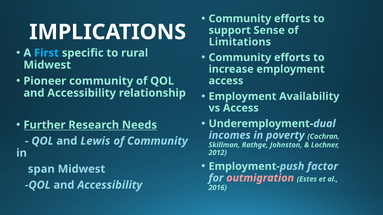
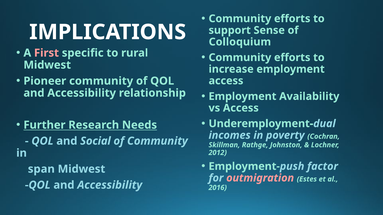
Limitations: Limitations -> Colloquium
First colour: light blue -> pink
Lewis: Lewis -> Social
